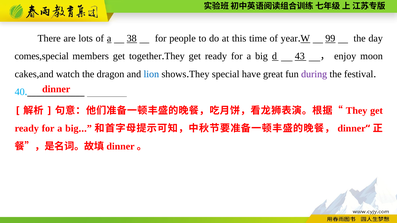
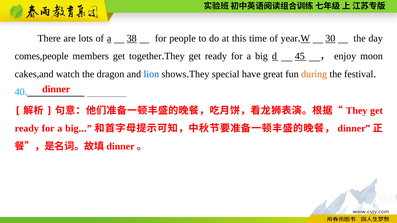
99: 99 -> 30
comes,special: comes,special -> comes,people
43: 43 -> 45
during colour: purple -> orange
